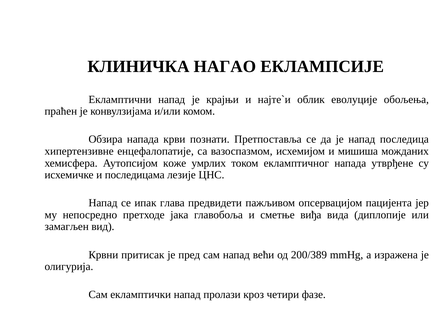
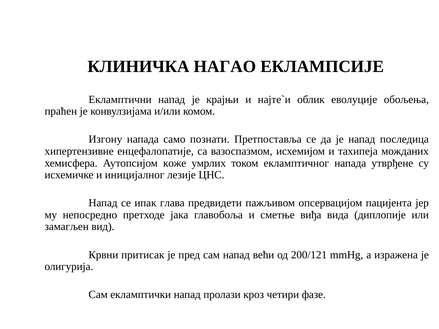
Обзира: Обзира -> Изгону
крви: крви -> само
мишиша: мишиша -> тахипеја
последицама: последицама -> иницијалног
200/389: 200/389 -> 200/121
